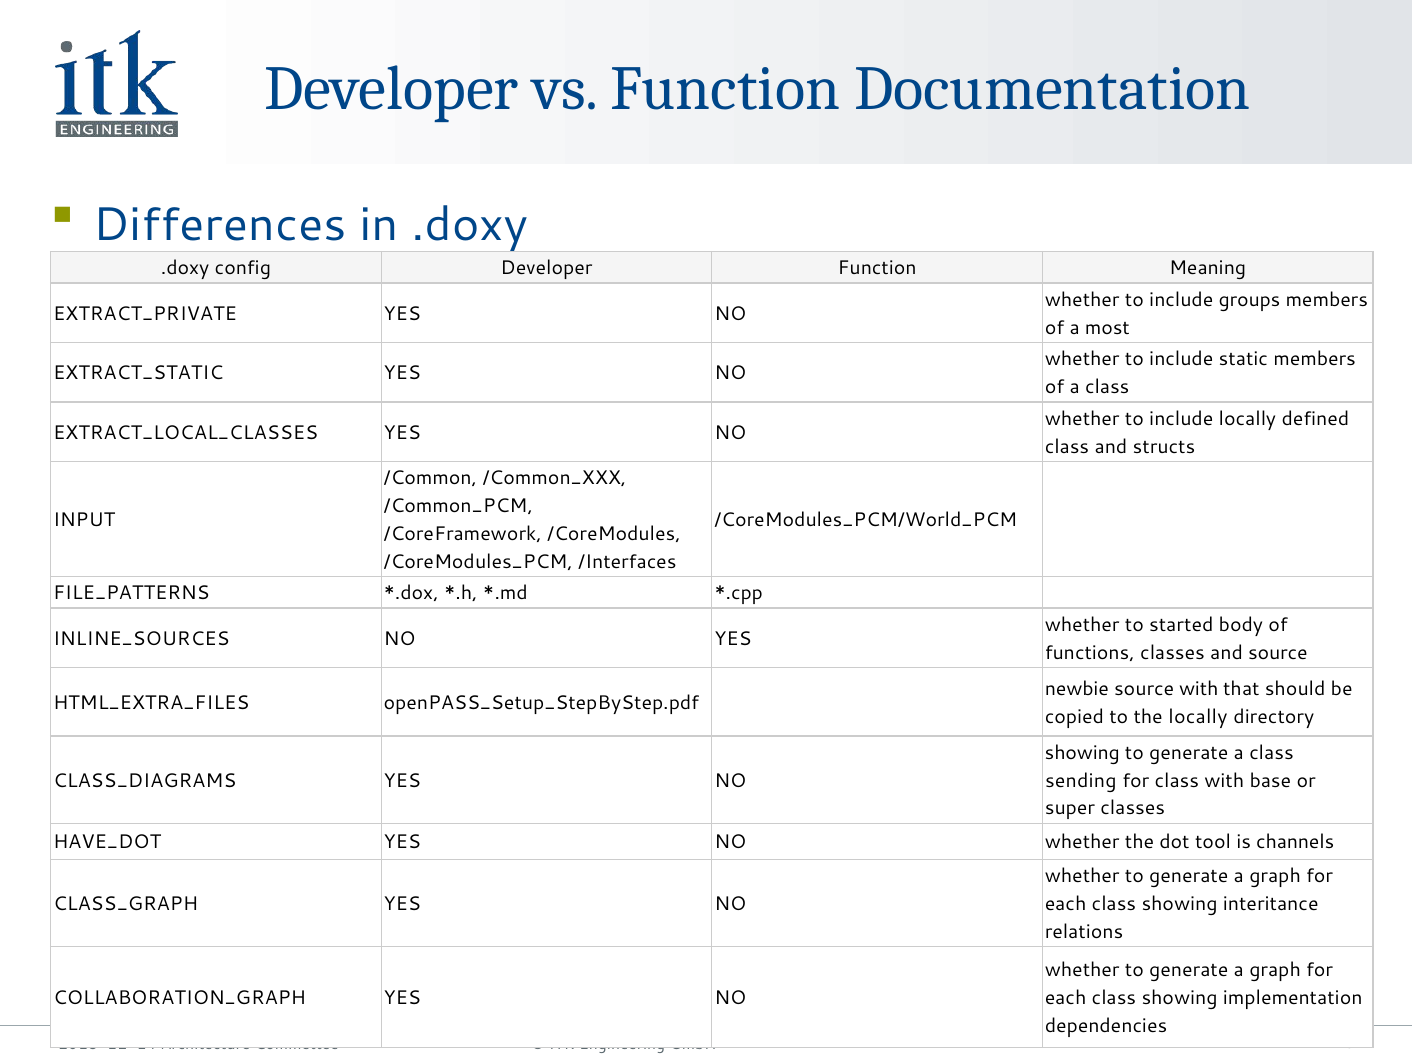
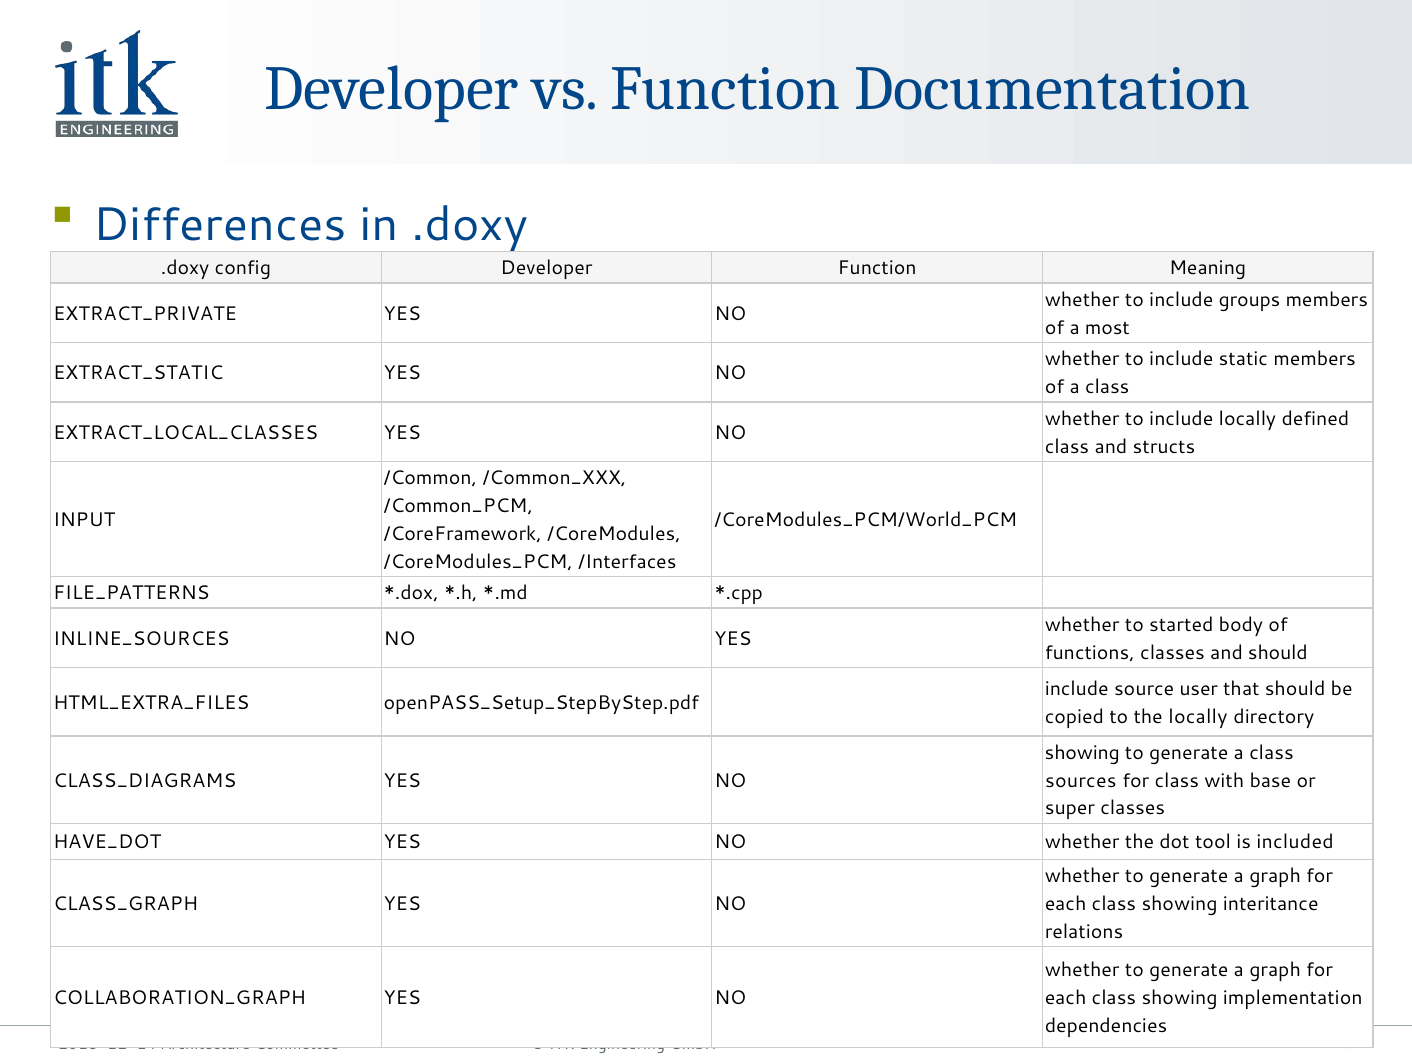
and source: source -> should
newbie at (1077, 689): newbie -> include
source with: with -> user
sending: sending -> sources
channels: channels -> included
